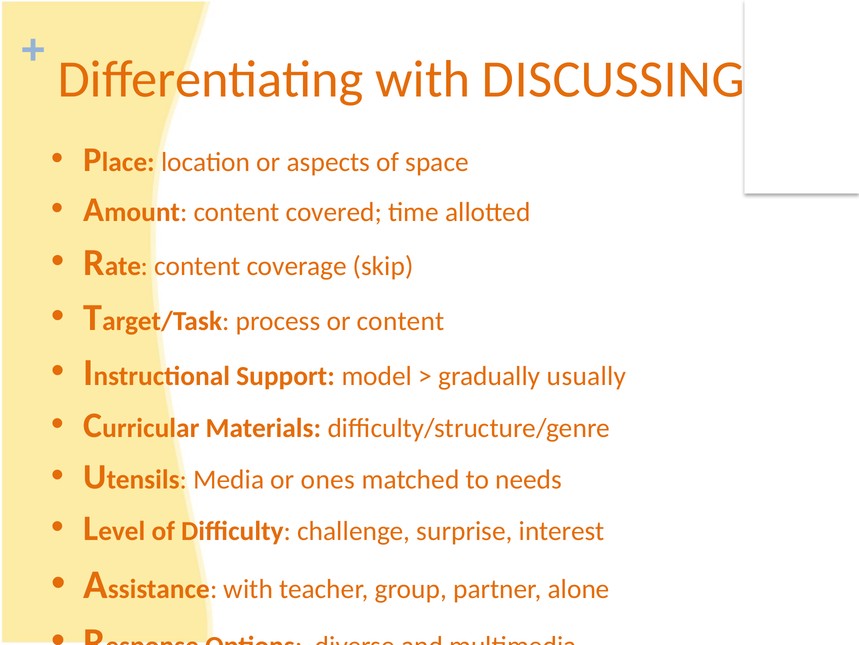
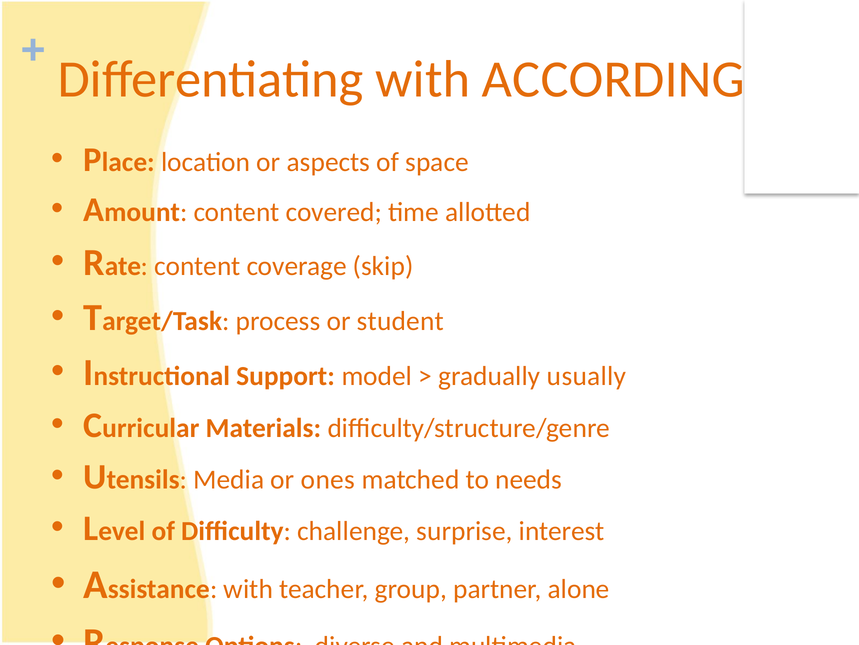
DISCUSSING: DISCUSSING -> ACCORDING
or content: content -> student
